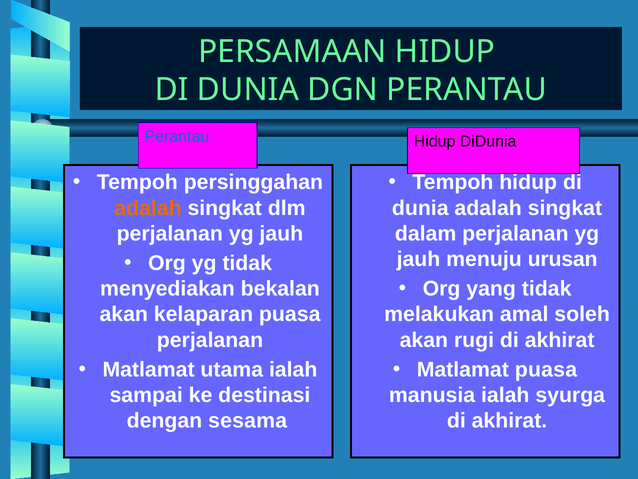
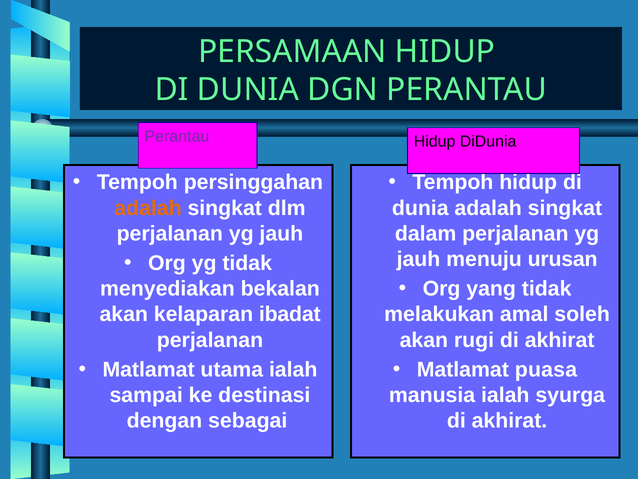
Perantau at (177, 136) colour: blue -> purple
kelaparan puasa: puasa -> ibadat
sesama: sesama -> sebagai
